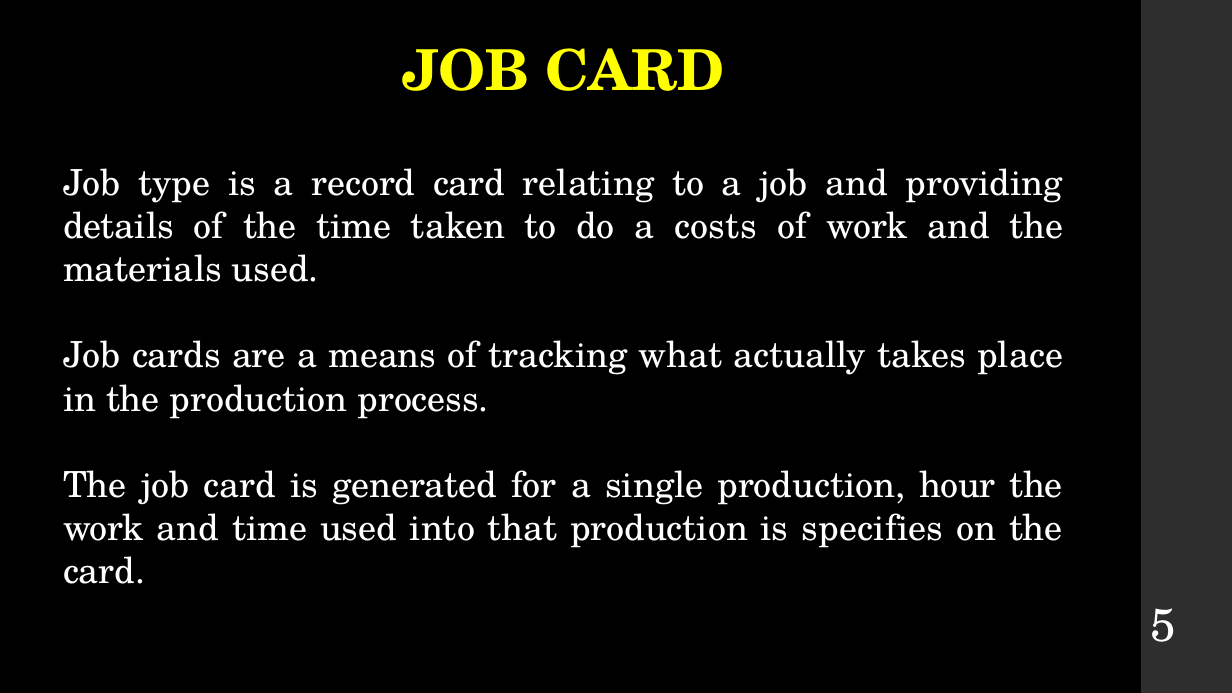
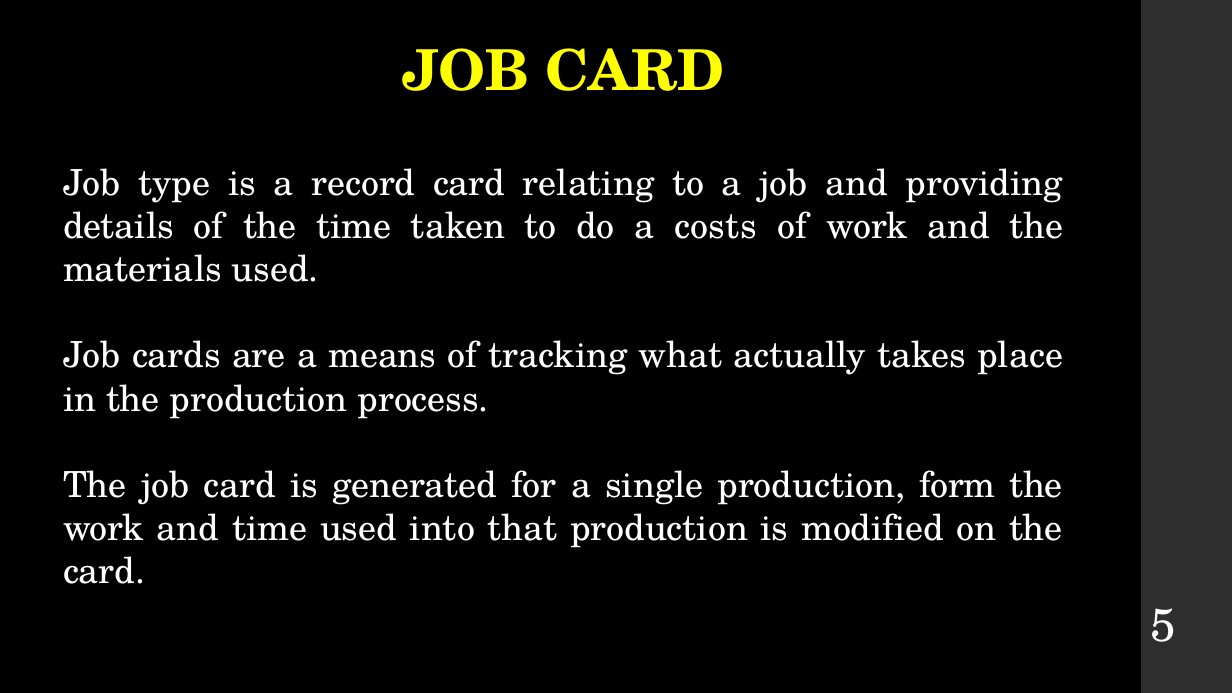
hour: hour -> form
specifies: specifies -> modified
